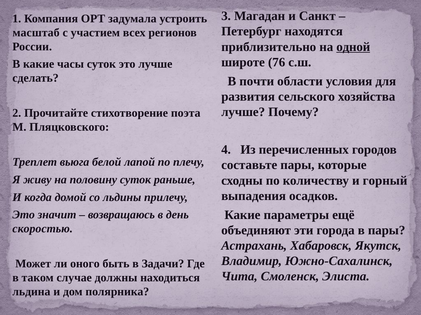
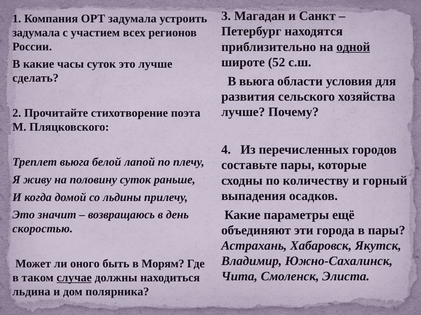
масштаб at (36, 33): масштаб -> задумала
76: 76 -> 52
В почти: почти -> вьюга
Задачи: Задачи -> Морям
случае underline: none -> present
